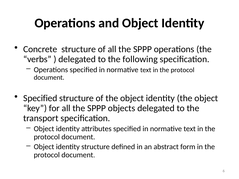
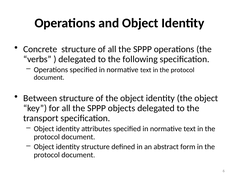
Specified at (40, 98): Specified -> Between
